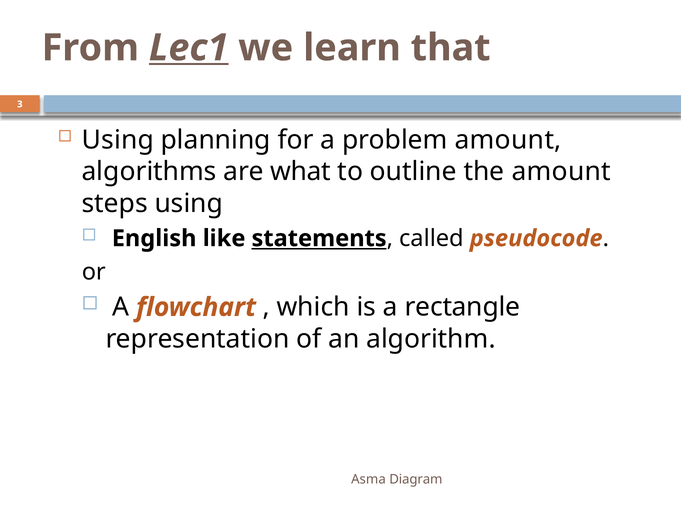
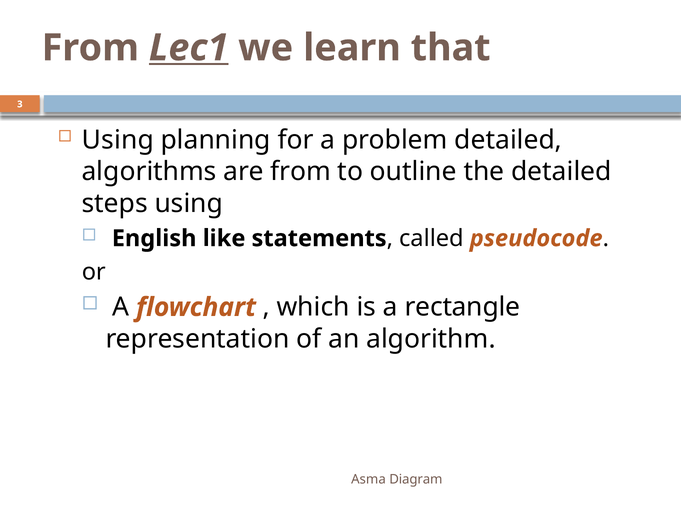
problem amount: amount -> detailed
are what: what -> from
the amount: amount -> detailed
statements underline: present -> none
